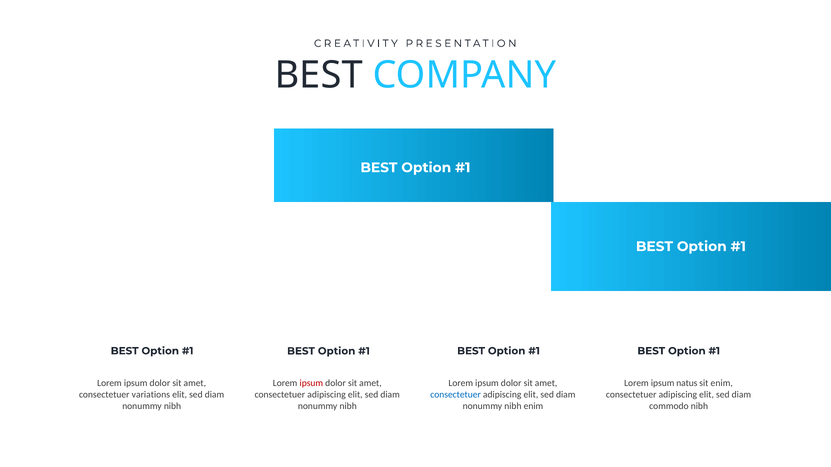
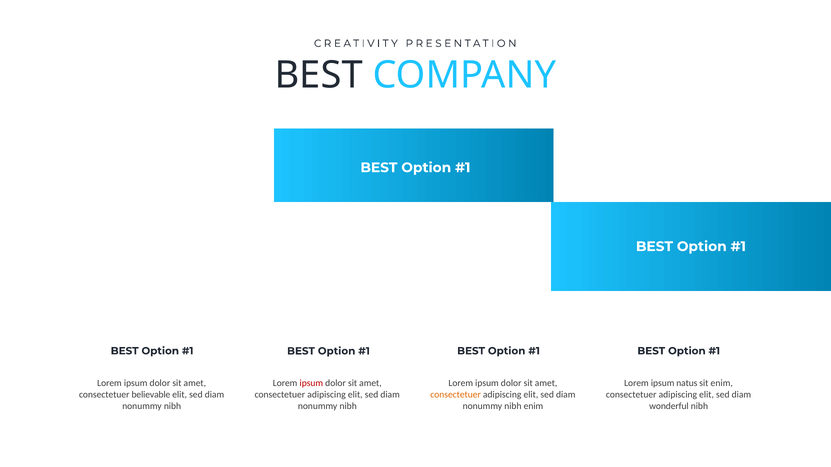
variations: variations -> believable
consectetuer at (456, 395) colour: blue -> orange
commodo: commodo -> wonderful
